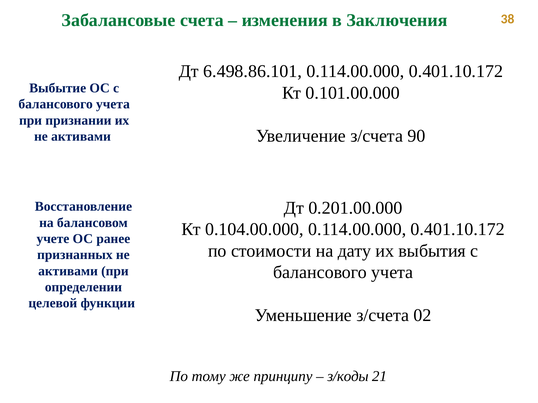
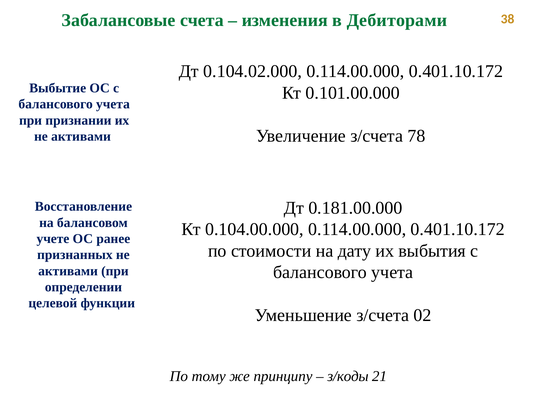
Заключения: Заключения -> Дебиторами
6.498.86.101: 6.498.86.101 -> 0.104.02.000
90: 90 -> 78
0.201.00.000: 0.201.00.000 -> 0.181.00.000
